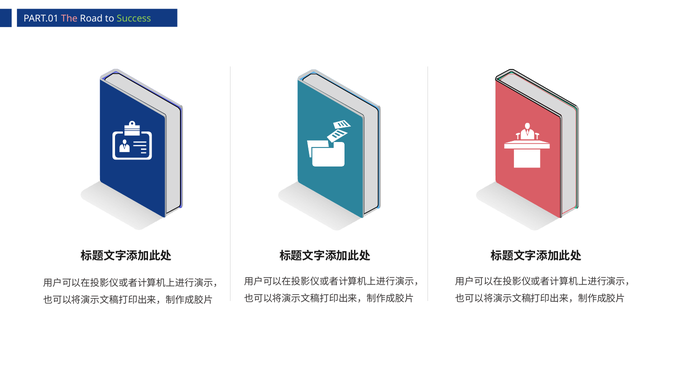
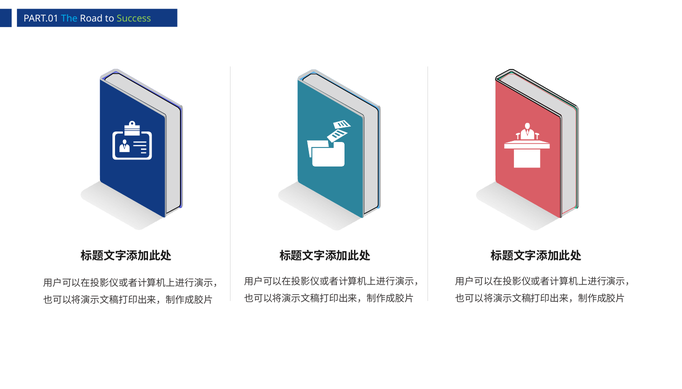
The colour: pink -> light blue
